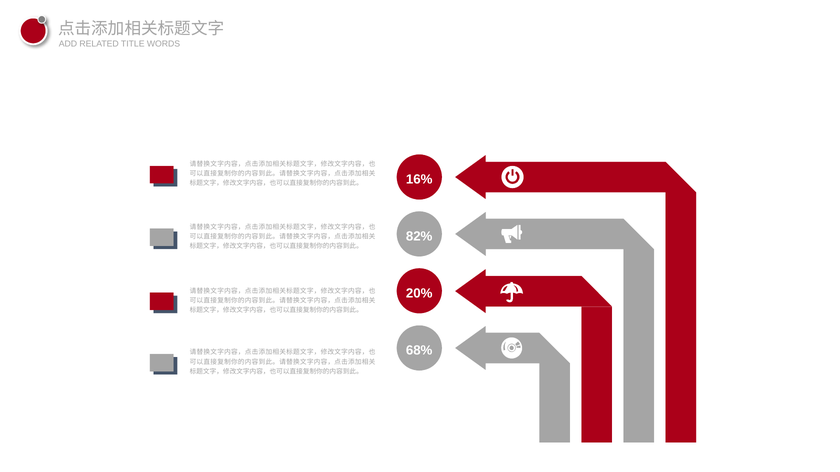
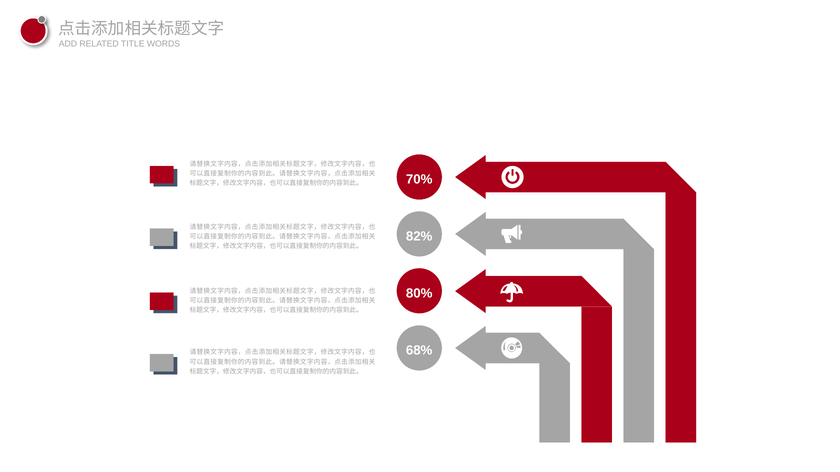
16%: 16% -> 70%
20%: 20% -> 80%
